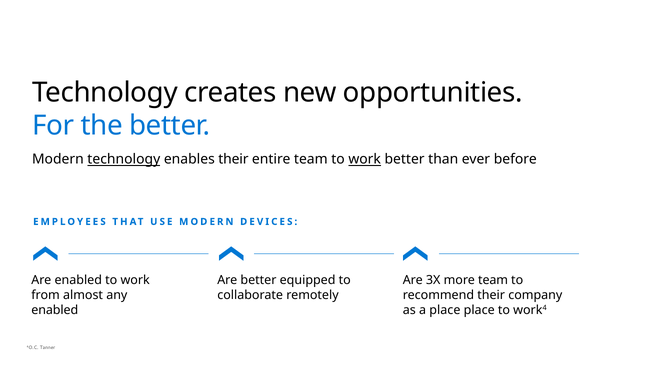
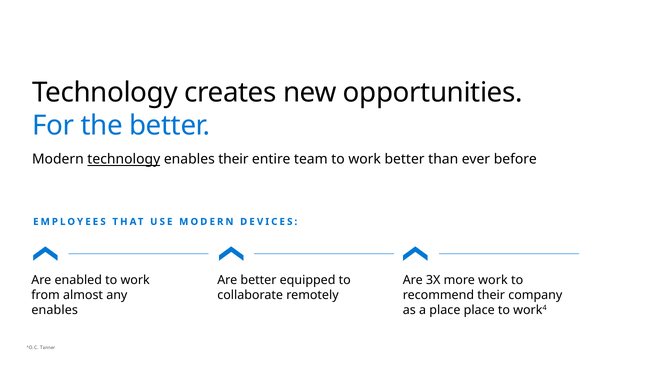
work at (365, 159) underline: present -> none
more team: team -> work
enabled at (55, 310): enabled -> enables
